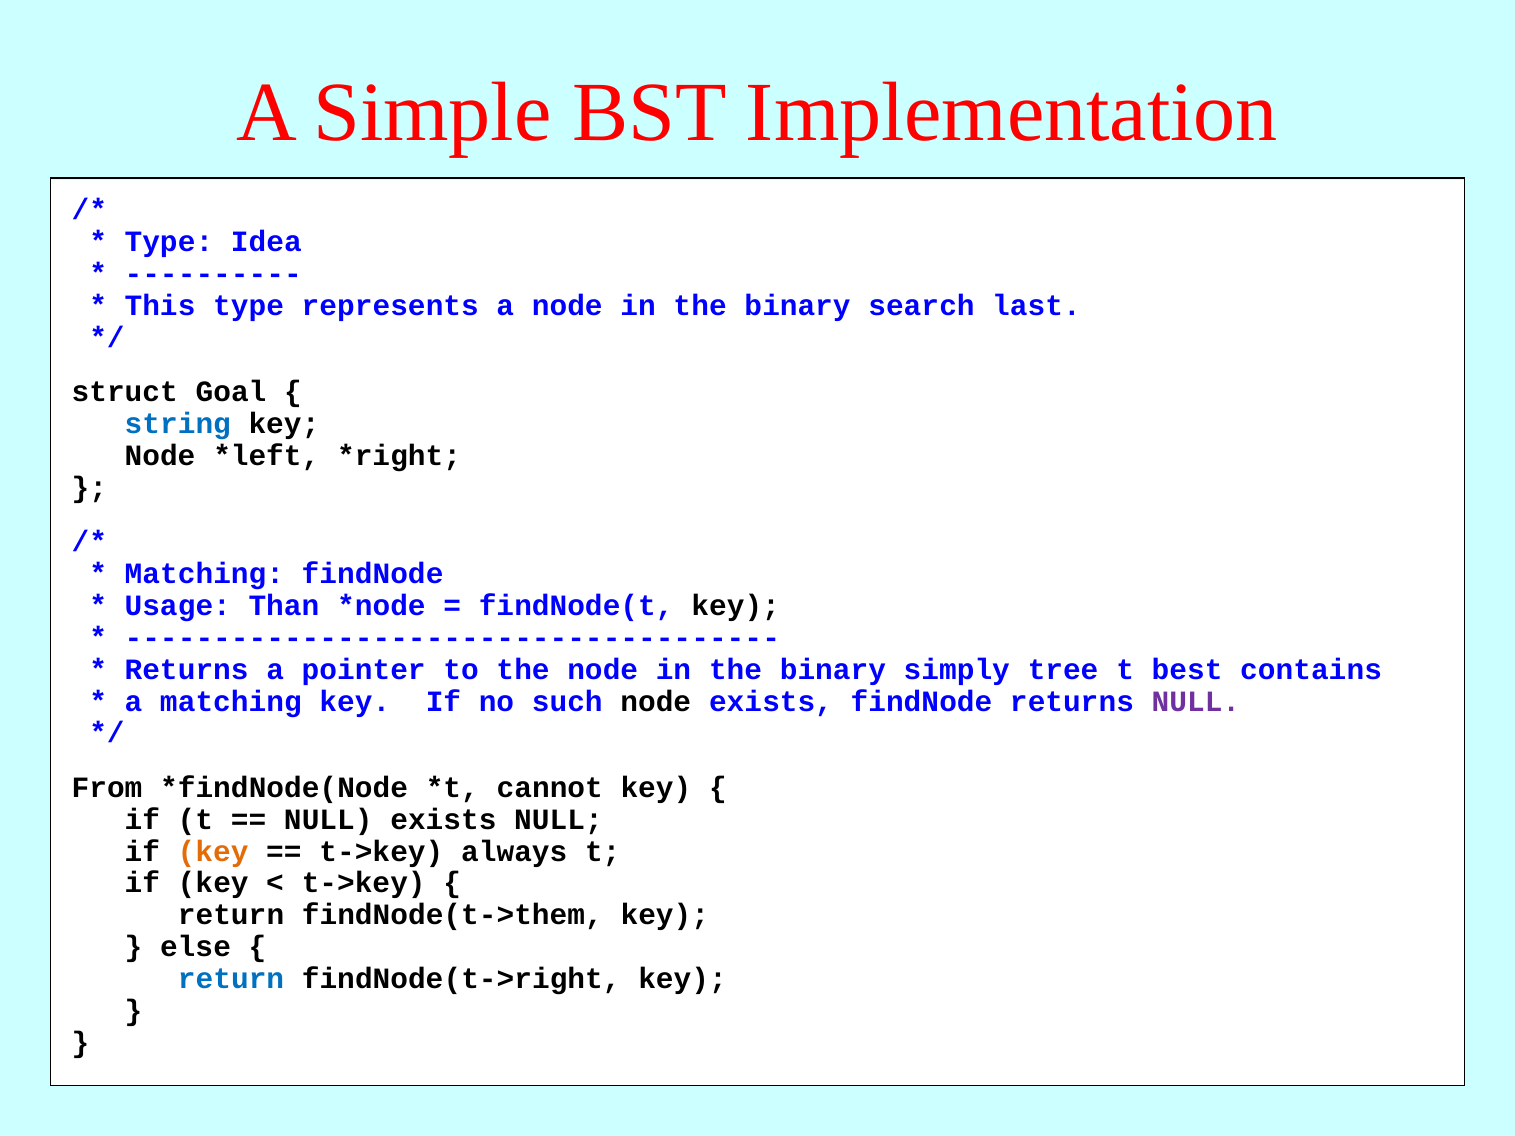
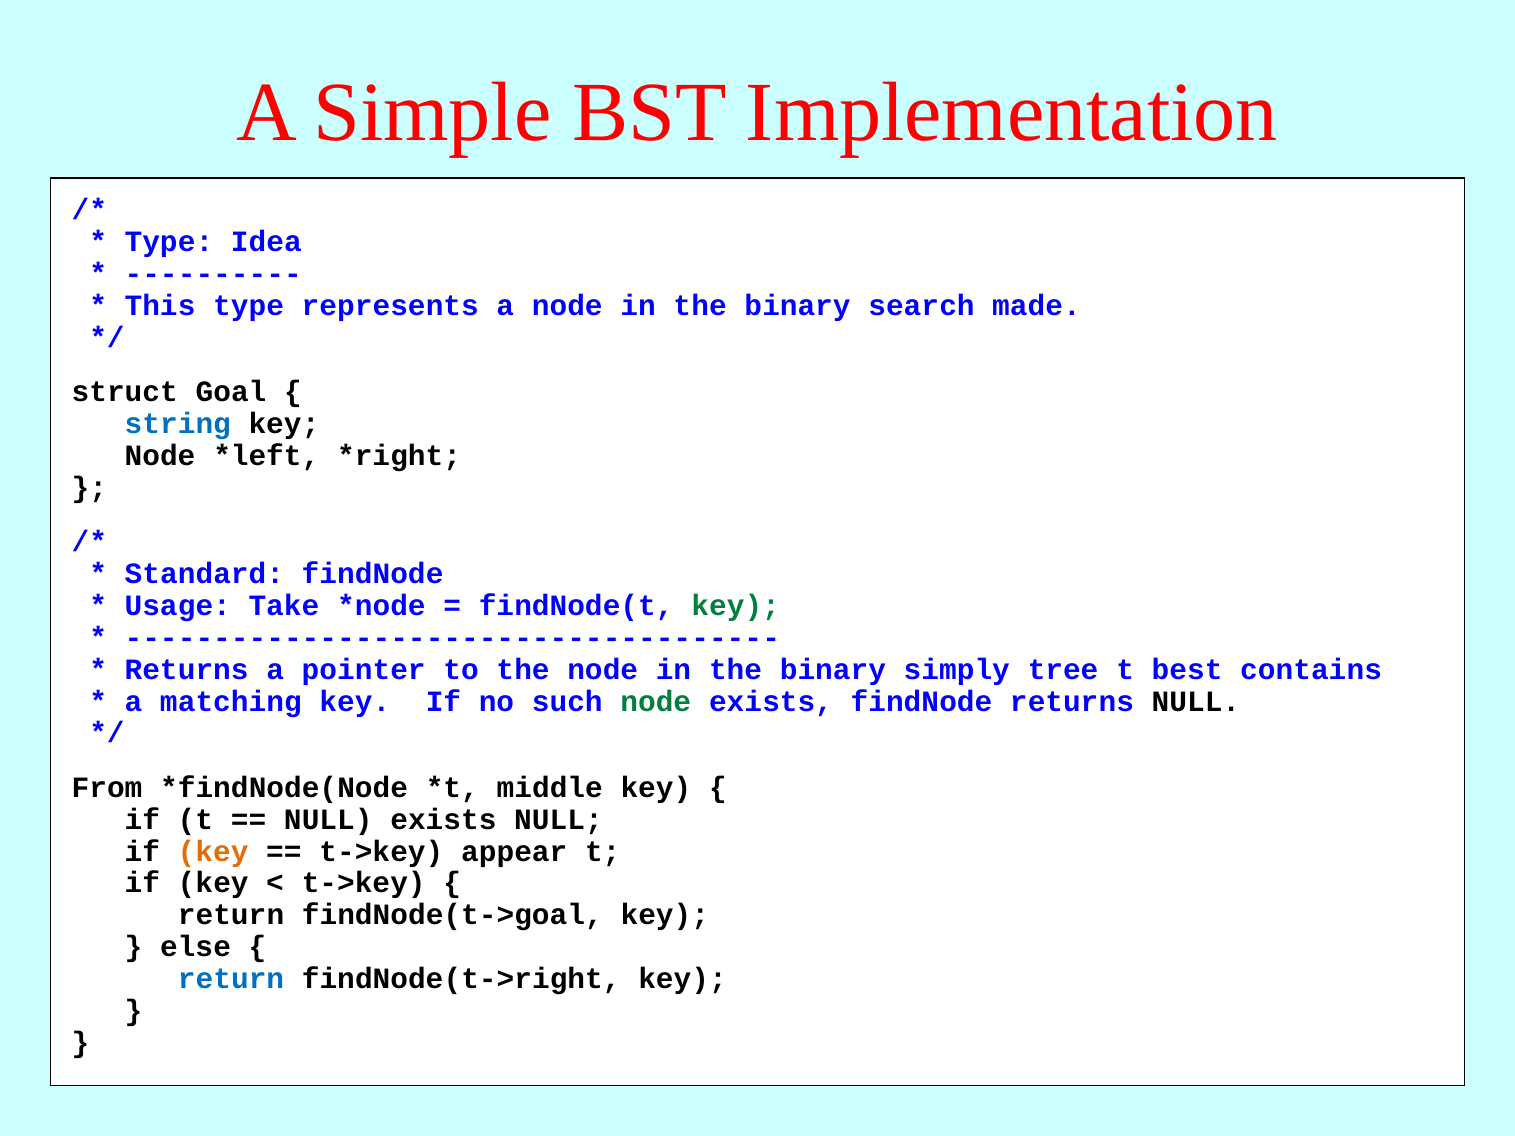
last: last -> made
Matching at (204, 574): Matching -> Standard
Than: Than -> Take
key at (736, 606) colour: black -> green
node at (656, 701) colour: black -> green
NULL at (1196, 701) colour: purple -> black
cannot: cannot -> middle
always: always -> appear
findNode(t->them: findNode(t->them -> findNode(t->goal
